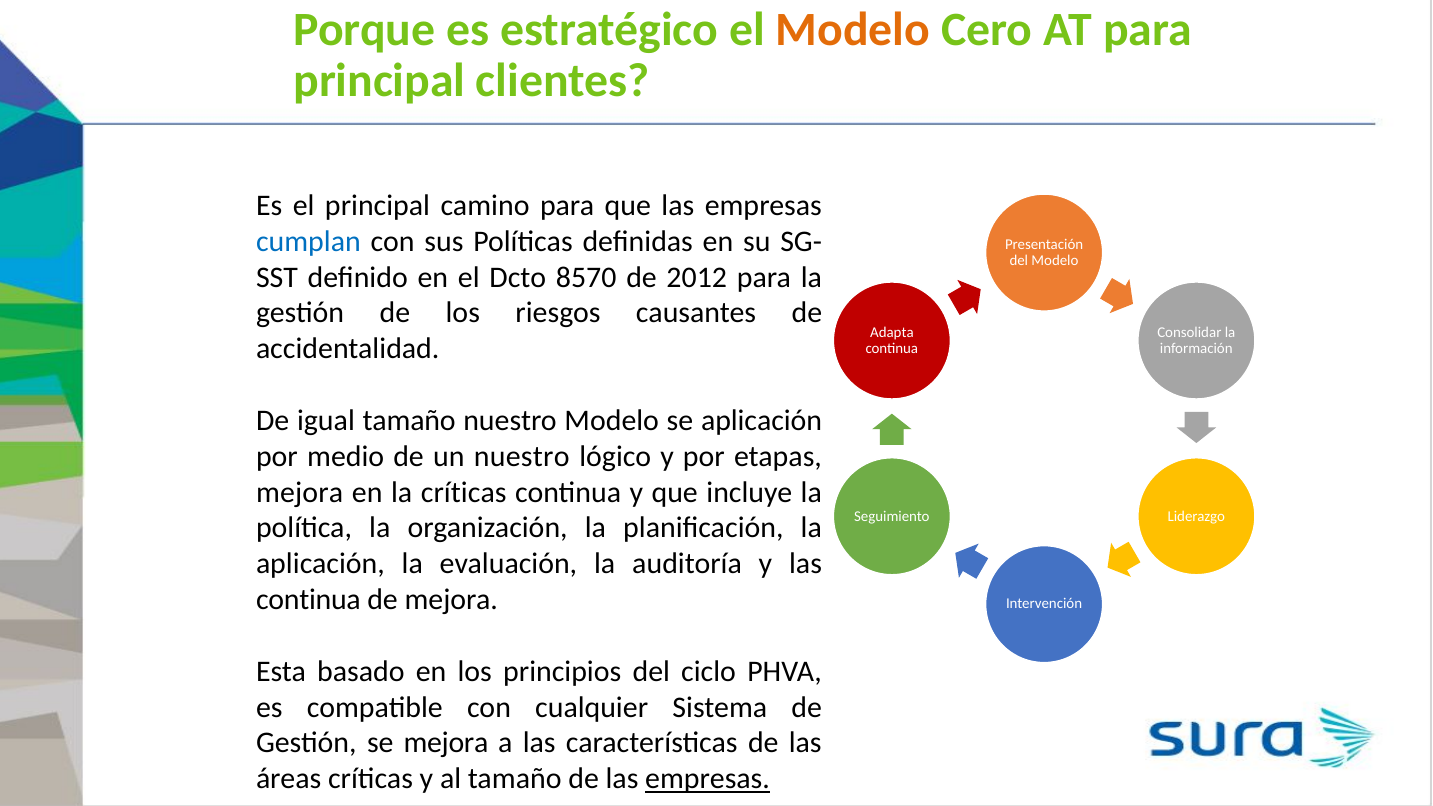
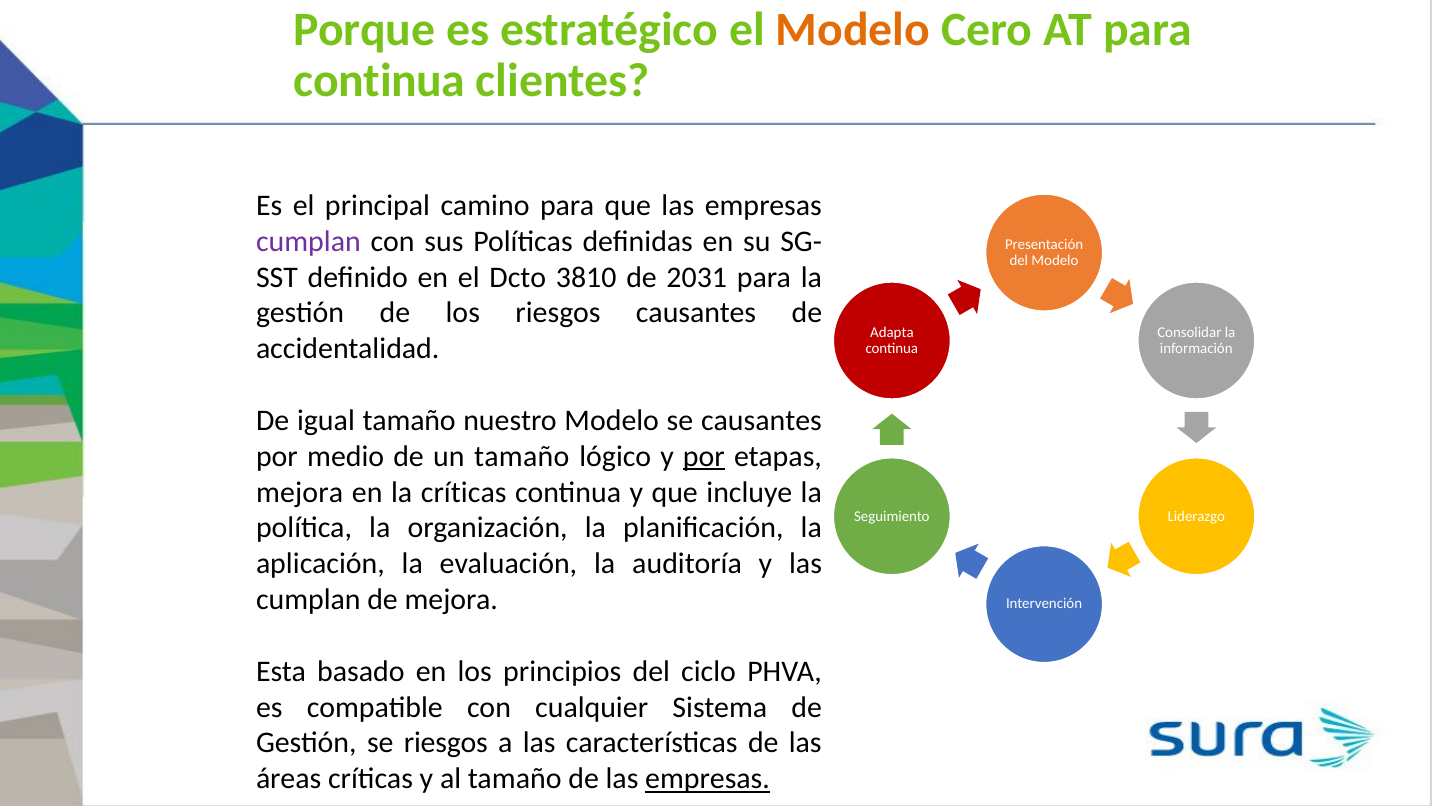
principal at (379, 81): principal -> continua
cumplan at (308, 241) colour: blue -> purple
8570: 8570 -> 3810
2012: 2012 -> 2031
se aplicación: aplicación -> causantes
un nuestro: nuestro -> tamaño
por at (704, 456) underline: none -> present
continua at (308, 600): continua -> cumplan
se mejora: mejora -> riesgos
